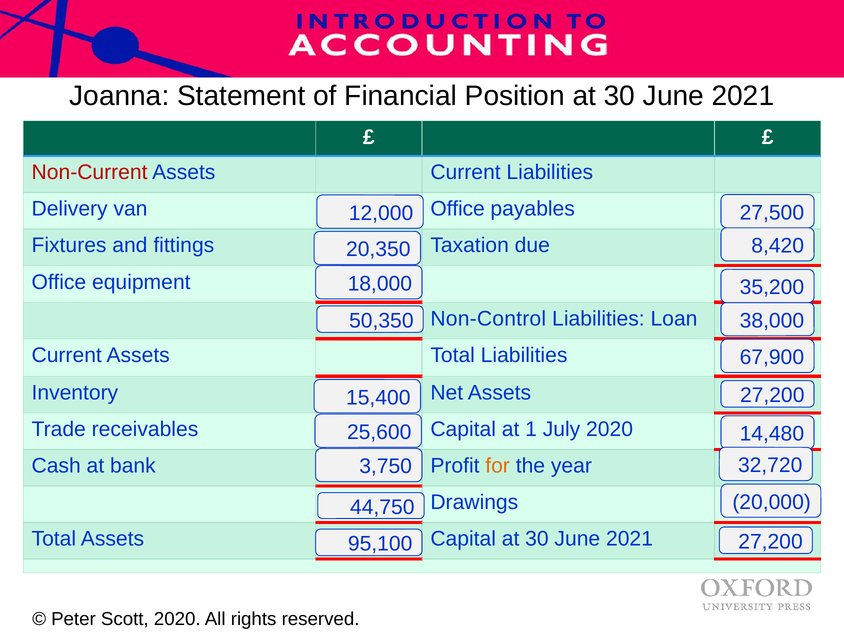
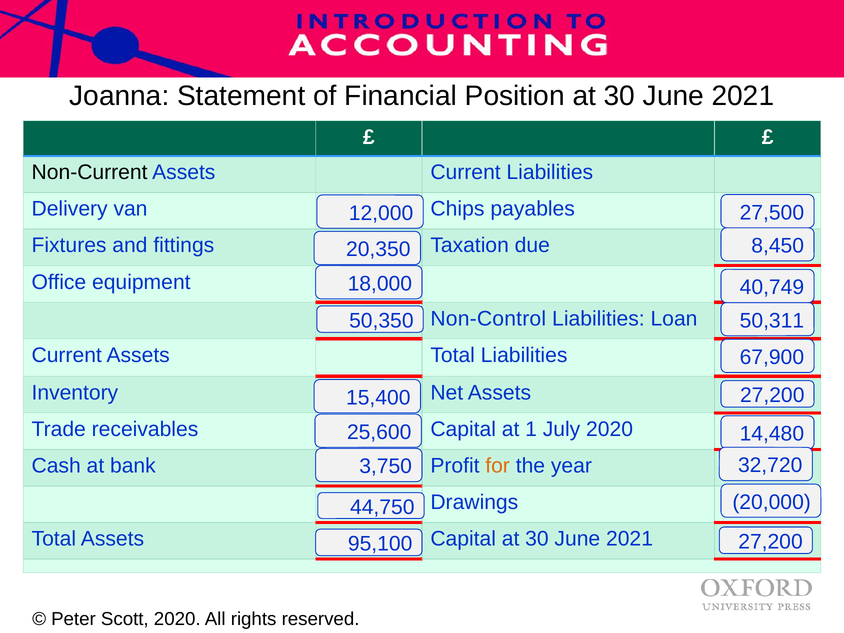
Non-Current colour: red -> black
van Office: Office -> Chips
8,420: 8,420 -> 8,450
35,200: 35,200 -> 40,749
38,000: 38,000 -> 50,311
